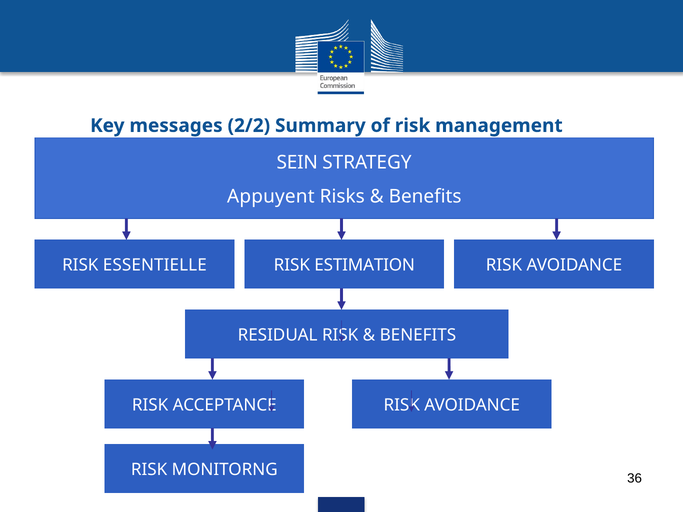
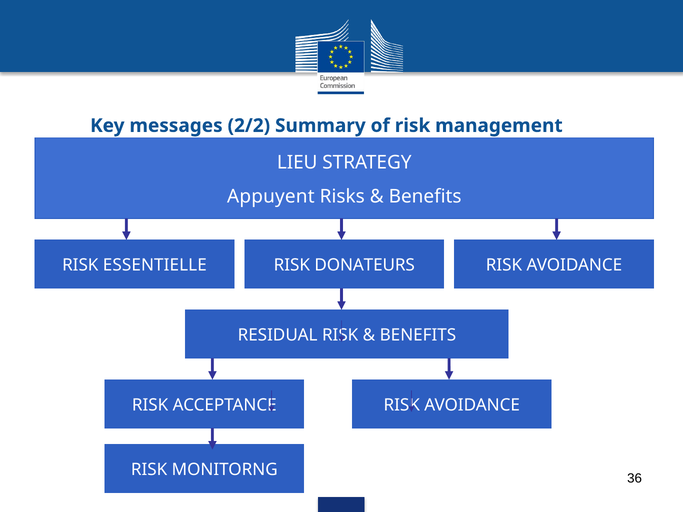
SEIN: SEIN -> LIEU
ESTIMATION: ESTIMATION -> DONATEURS
